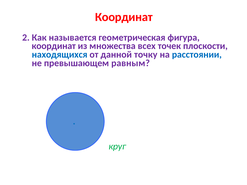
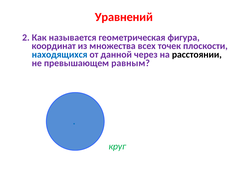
Координат at (124, 17): Координат -> Уравнений
точку: точку -> через
расстоянии colour: blue -> black
